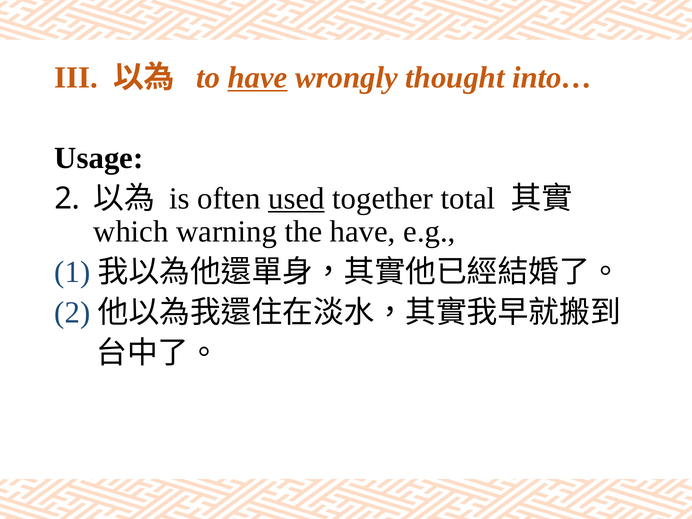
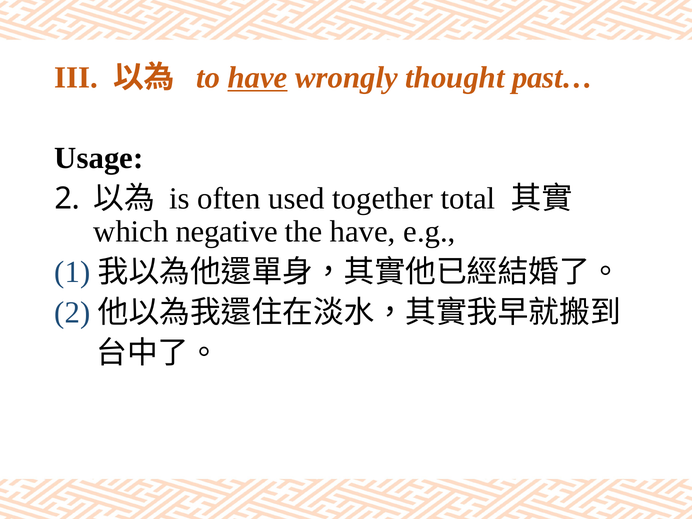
into…: into… -> past…
used underline: present -> none
warning: warning -> negative
